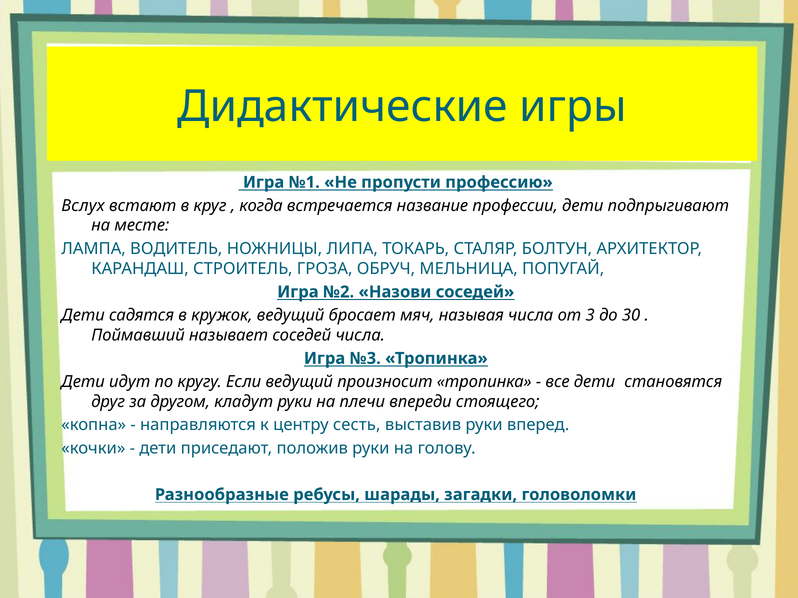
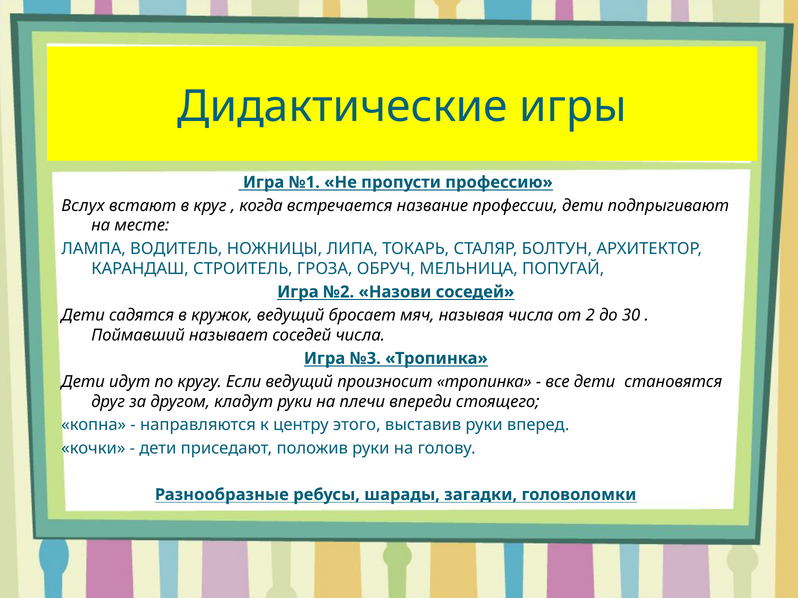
3: 3 -> 2
сесть: сесть -> этого
